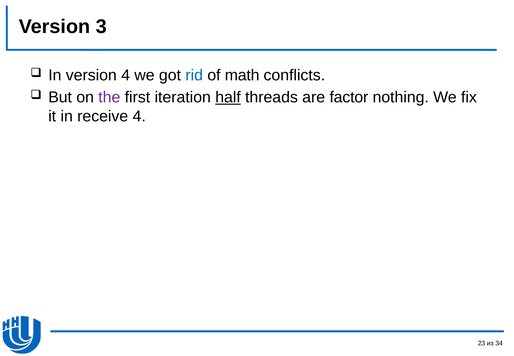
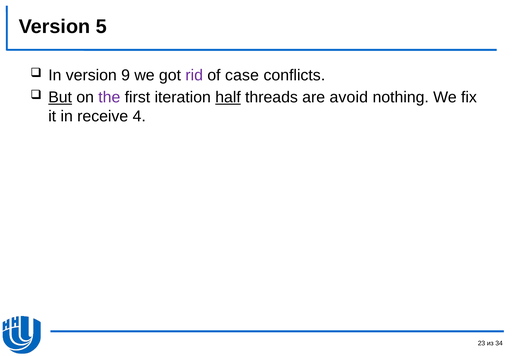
3: 3 -> 5
version 4: 4 -> 9
rid colour: blue -> purple
math: math -> case
But underline: none -> present
factor: factor -> avoid
